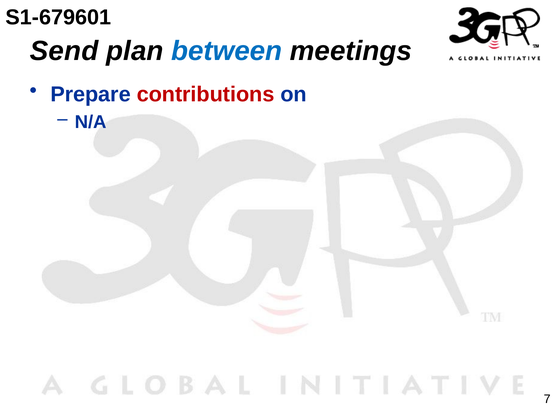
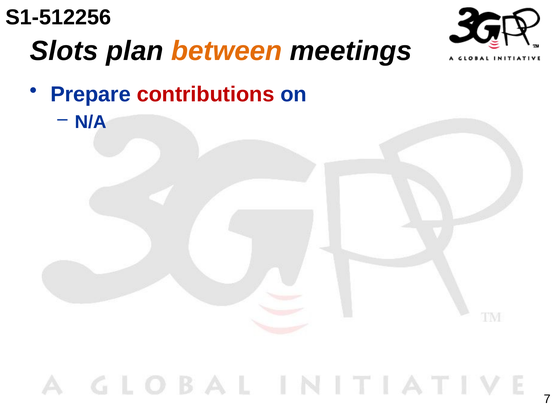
S1-679601: S1-679601 -> S1-512256
Send: Send -> Slots
between colour: blue -> orange
